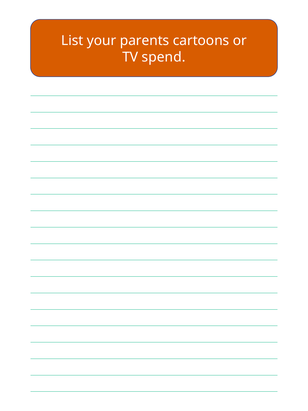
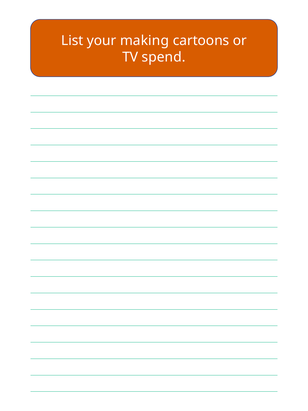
parents: parents -> making
